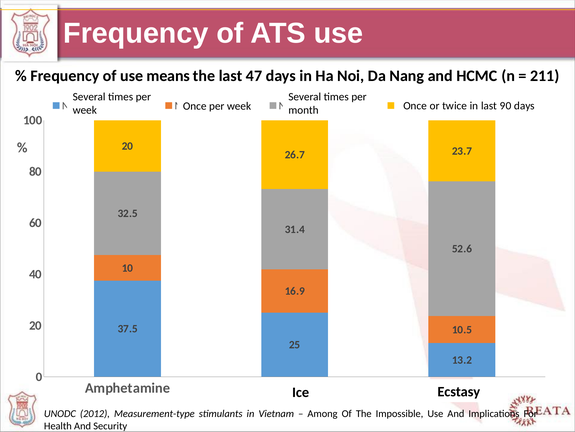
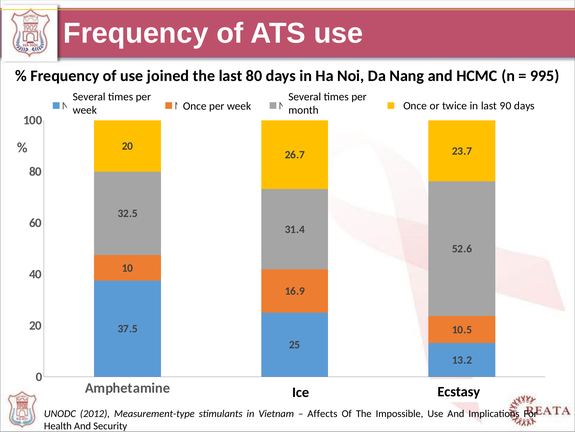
means: means -> joined
last 47: 47 -> 80
211: 211 -> 995
Among: Among -> Affects
